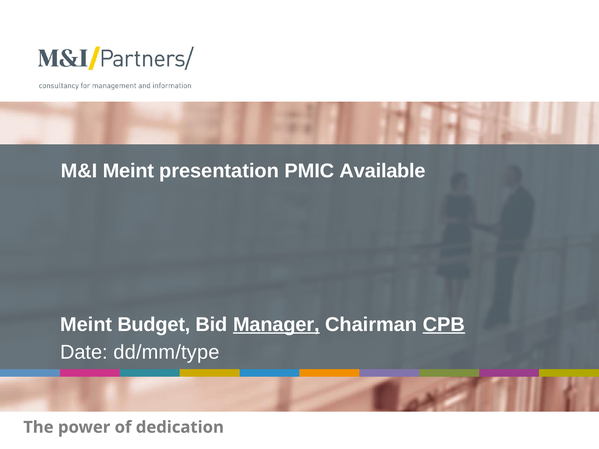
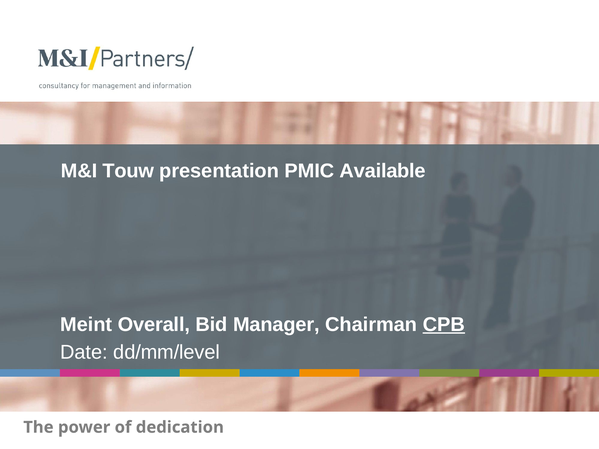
M&I Meint: Meint -> Touw
Budget: Budget -> Overall
Manager underline: present -> none
dd/mm/type: dd/mm/type -> dd/mm/level
